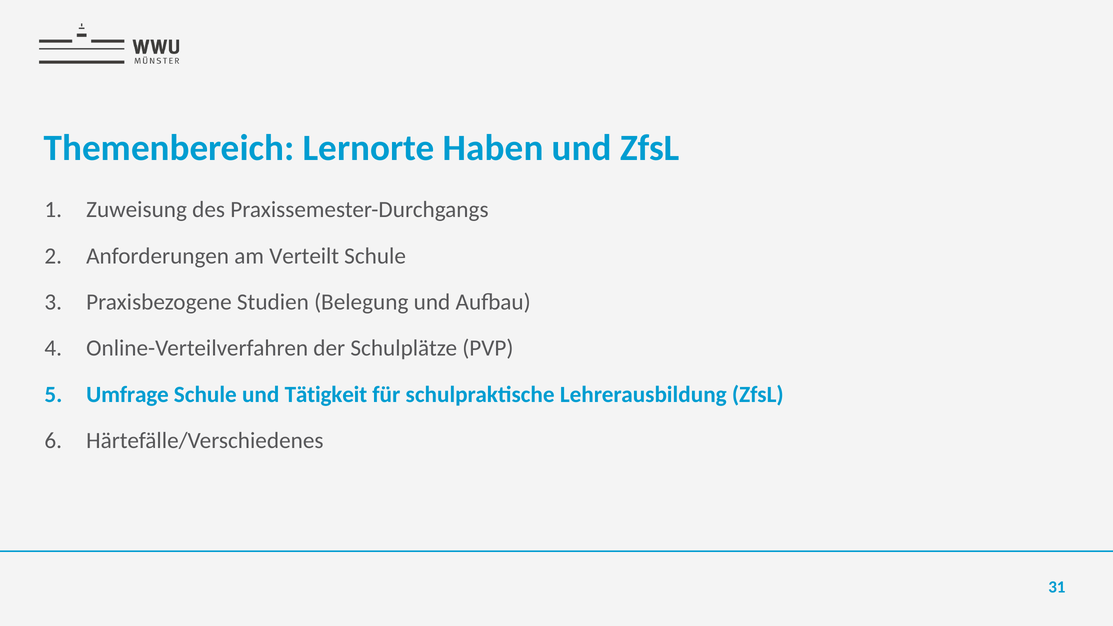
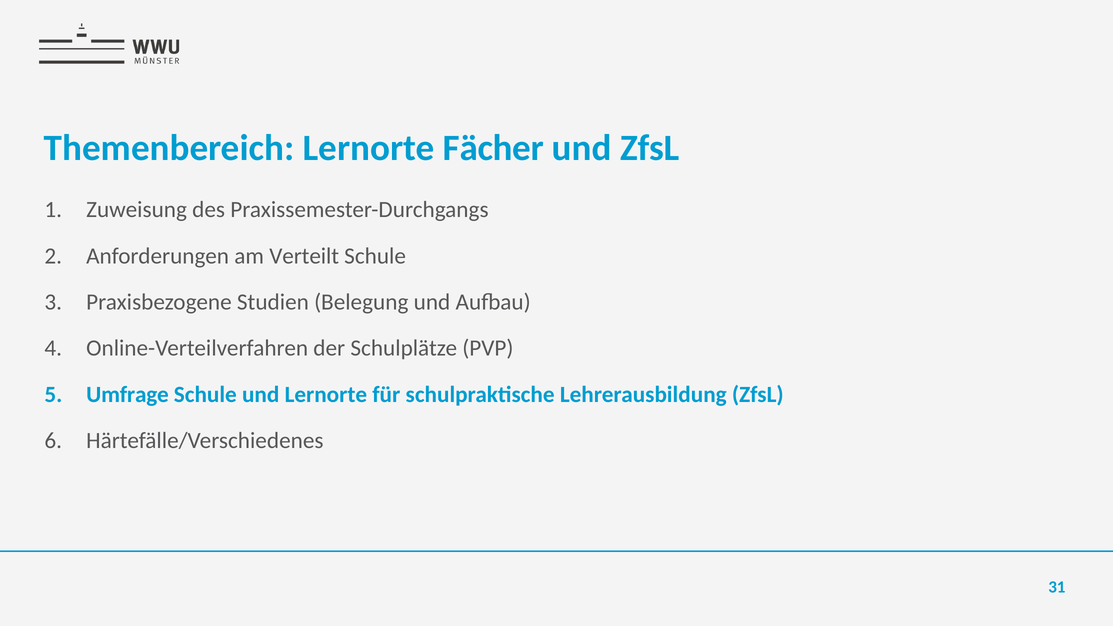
Haben: Haben -> Fächer
und Tätigkeit: Tätigkeit -> Lernorte
